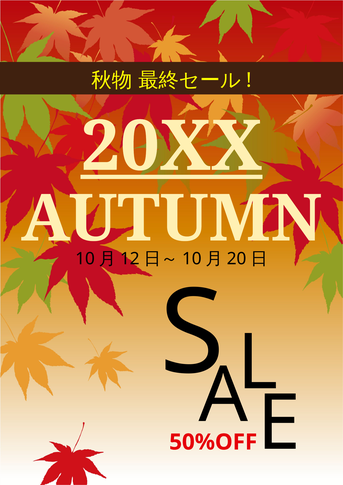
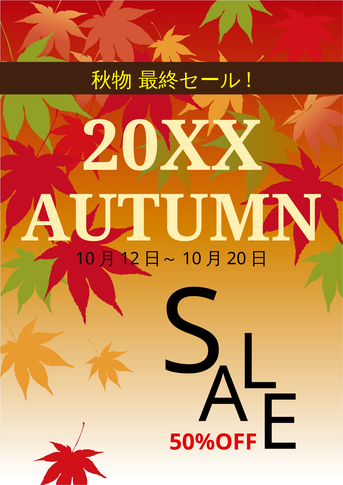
20XX underline: present -> none
